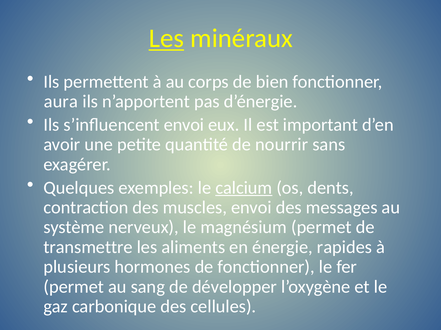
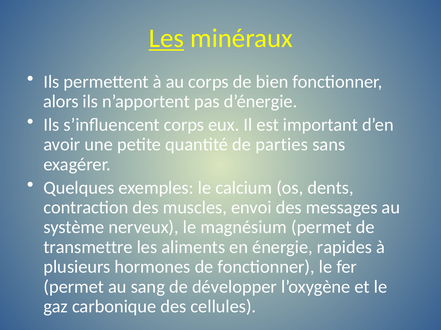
aura: aura -> alors
s’influencent envoi: envoi -> corps
nourrir: nourrir -> parties
calcium underline: present -> none
